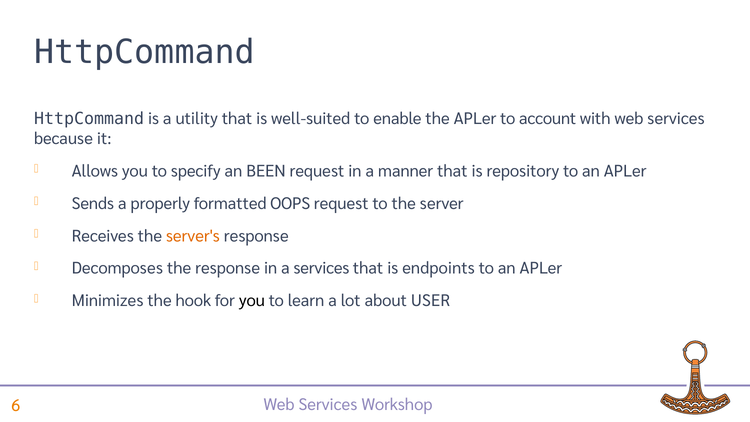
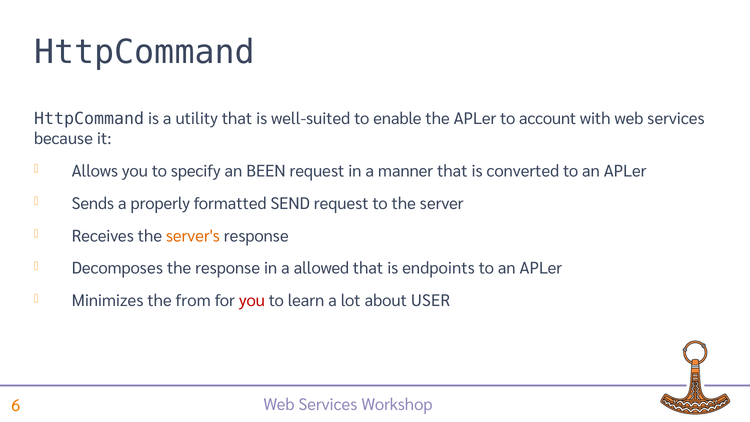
repository: repository -> converted
OOPS: OOPS -> SEND
a services: services -> allowed
hook: hook -> from
you at (252, 301) colour: black -> red
